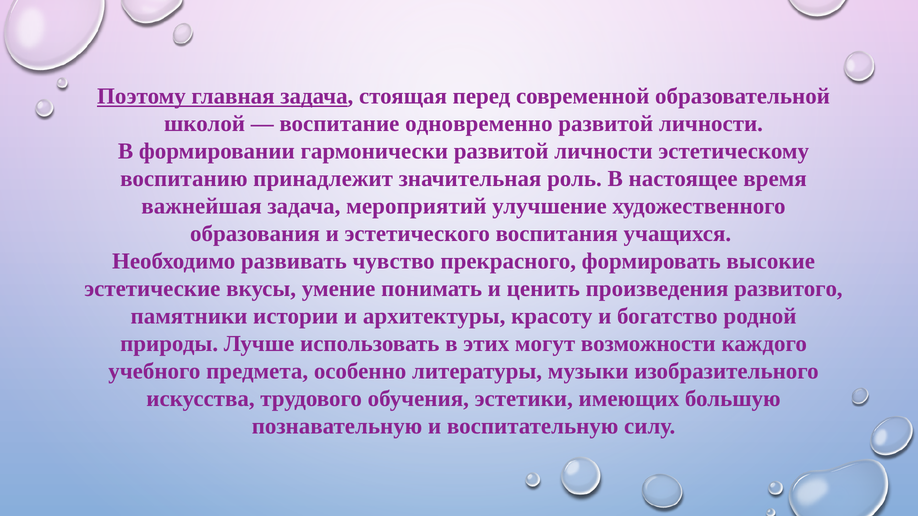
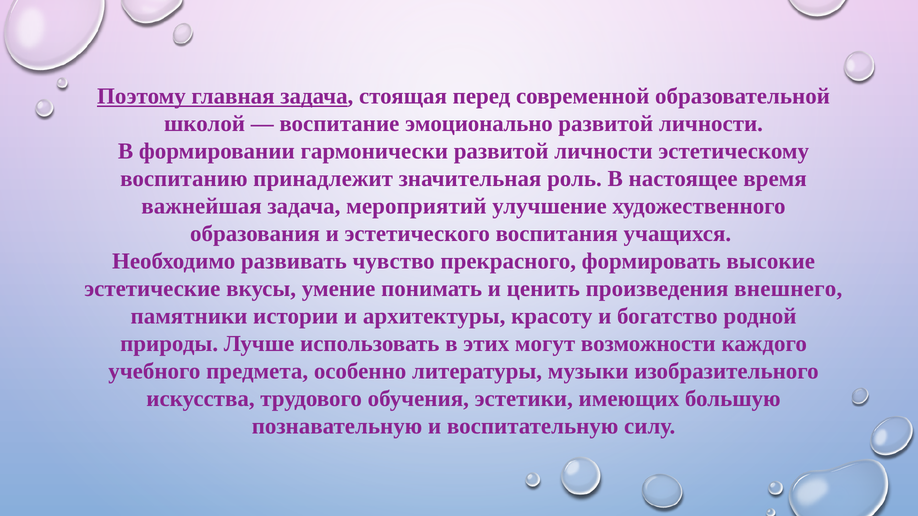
одновременно: одновременно -> эмоционально
развитого: развитого -> внешнего
